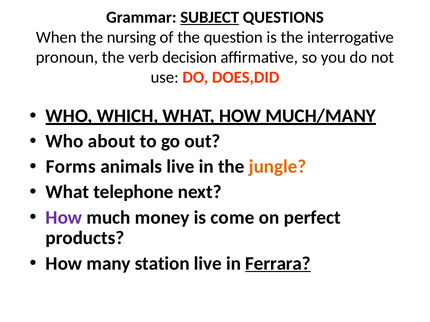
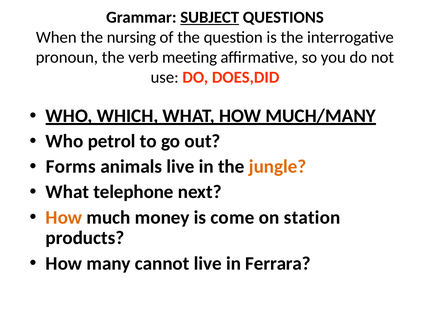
decision: decision -> meeting
about: about -> petrol
How at (64, 218) colour: purple -> orange
perfect: perfect -> station
station: station -> cannot
Ferrara underline: present -> none
